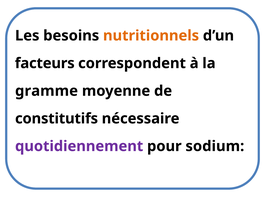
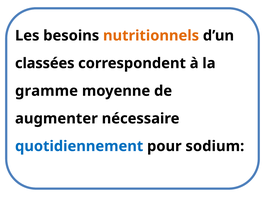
facteurs: facteurs -> classées
constitutifs: constitutifs -> augmenter
quotidiennement colour: purple -> blue
